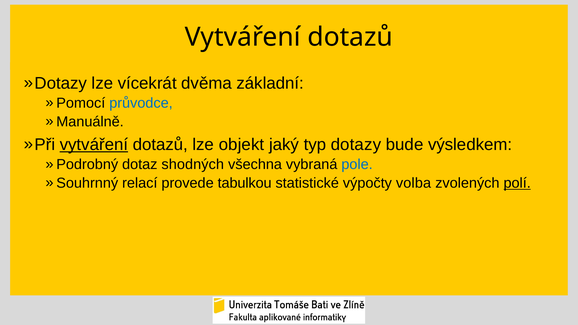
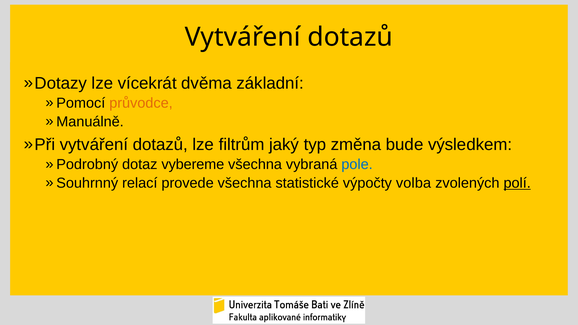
průvodce colour: blue -> orange
vytváření at (94, 145) underline: present -> none
objekt: objekt -> filtrům
dotazy: dotazy -> změna
shodných: shodných -> vybereme
provede tabulkou: tabulkou -> všechna
